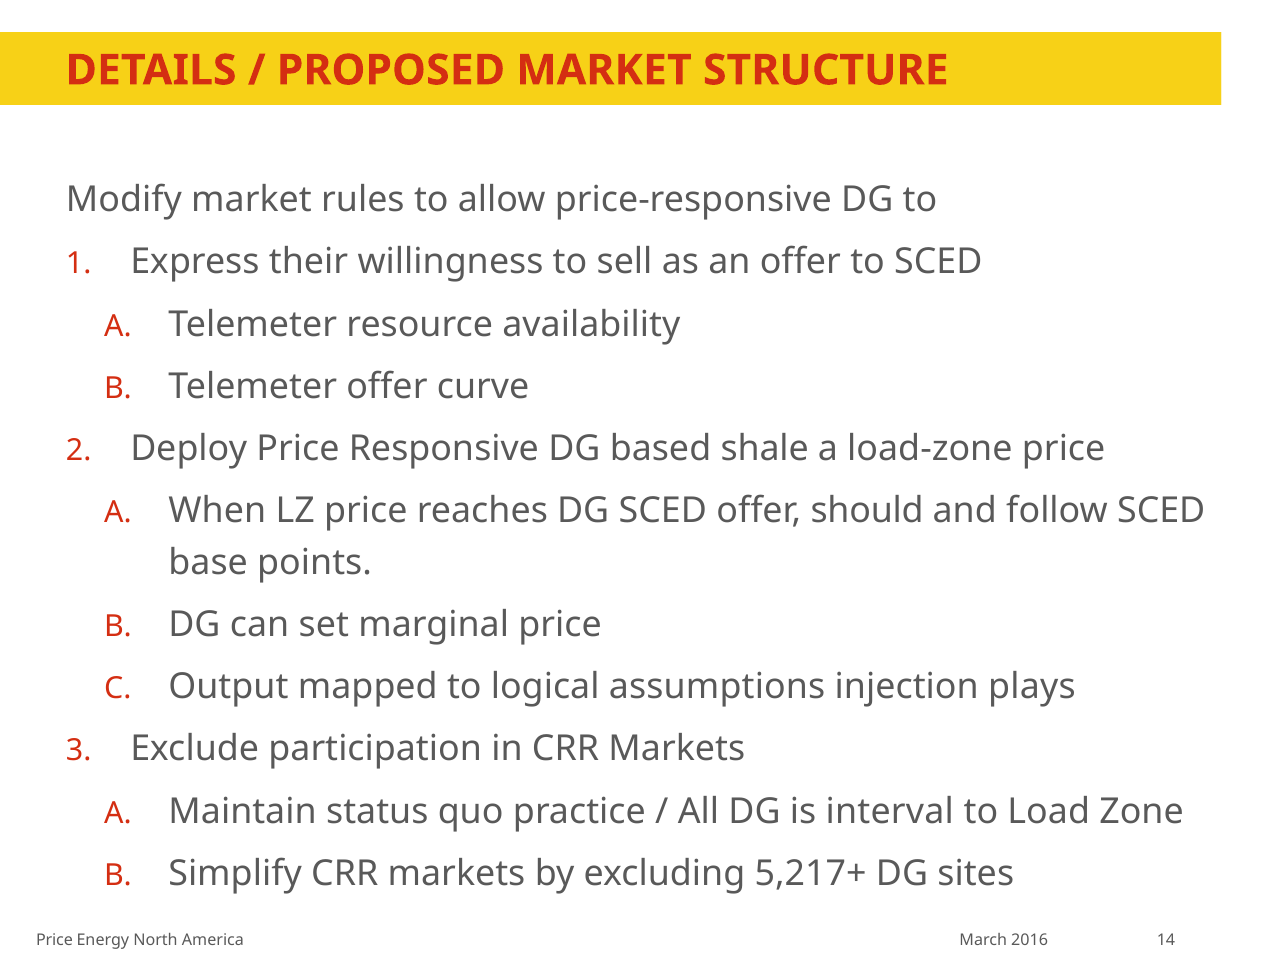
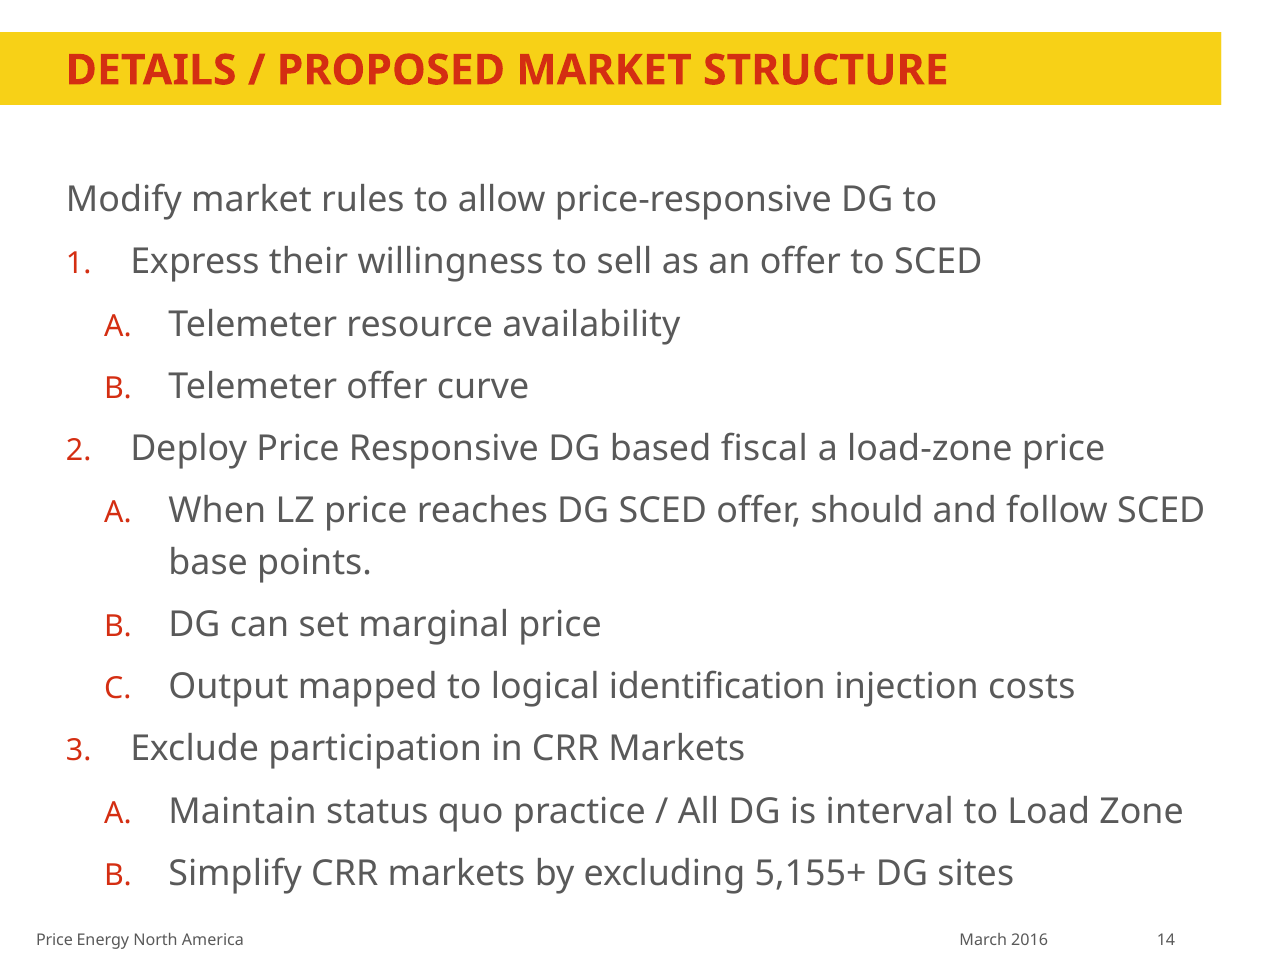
shale: shale -> fiscal
assumptions: assumptions -> identification
plays: plays -> costs
5,217+: 5,217+ -> 5,155+
